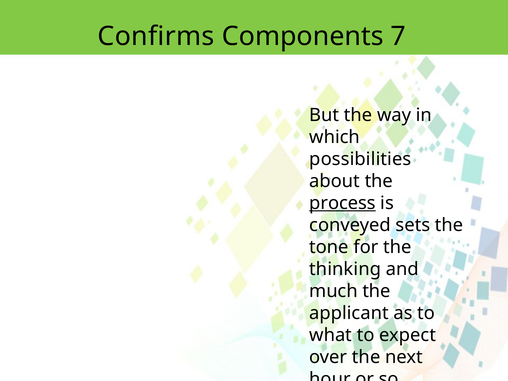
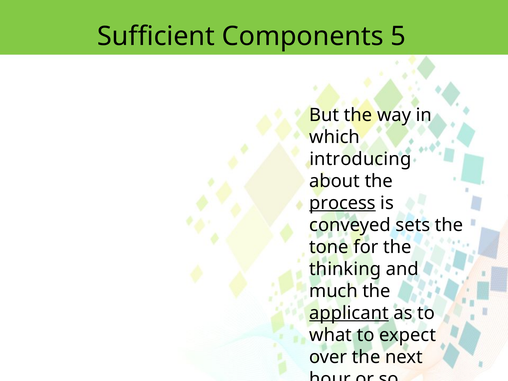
Confirms: Confirms -> Sufficient
7: 7 -> 5
possibilities: possibilities -> introducing
applicant underline: none -> present
